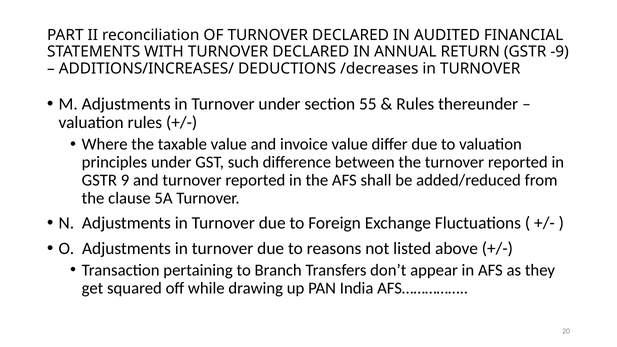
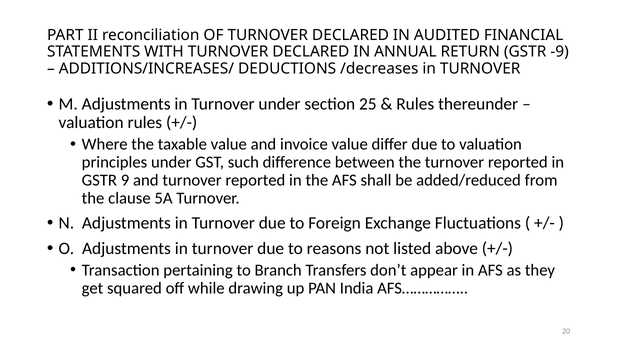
55: 55 -> 25
